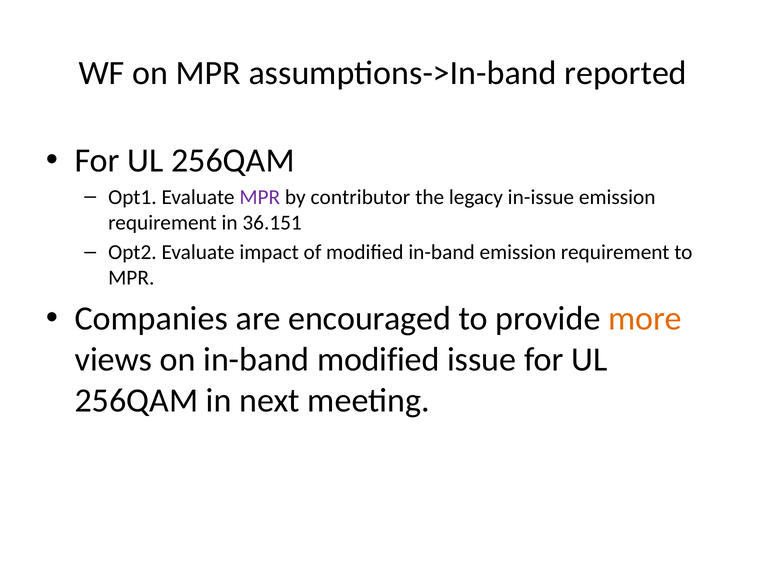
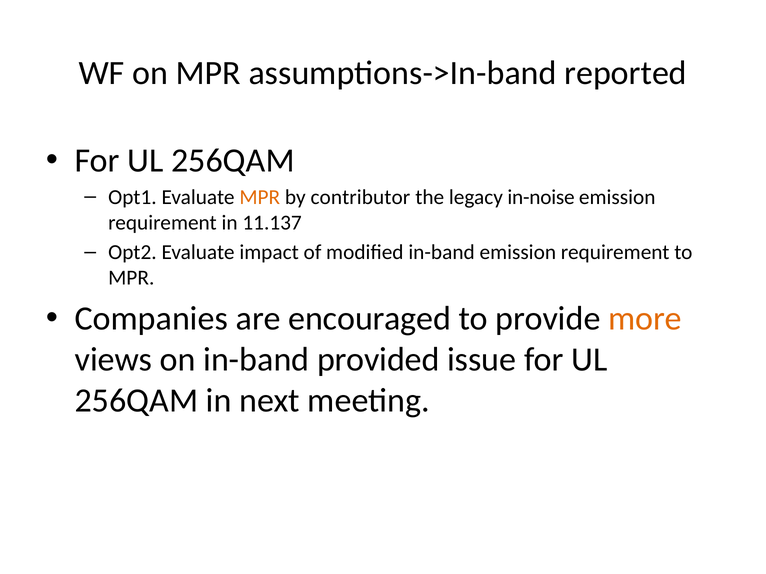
MPR at (260, 197) colour: purple -> orange
in-issue: in-issue -> in-noise
36.151: 36.151 -> 11.137
in-band modified: modified -> provided
